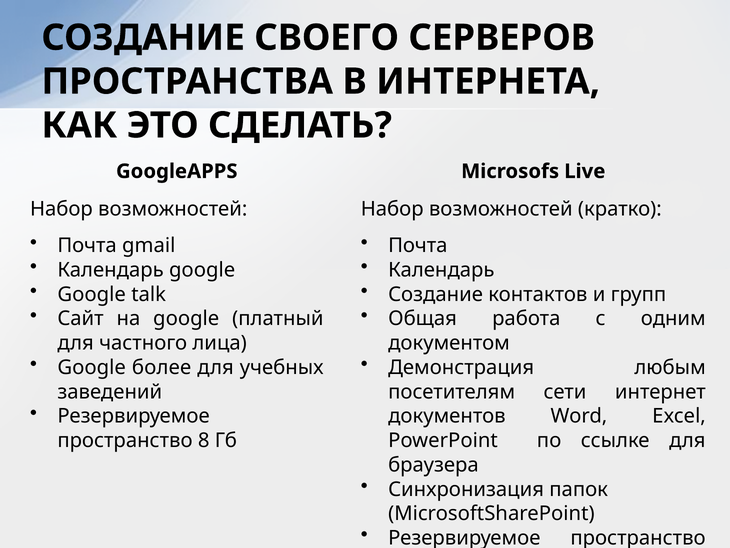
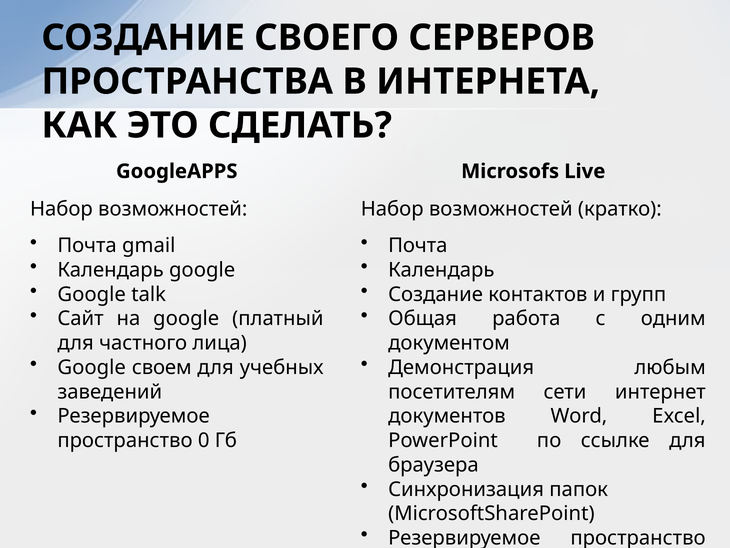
более: более -> своем
8: 8 -> 0
